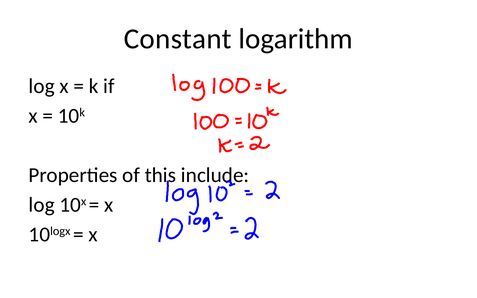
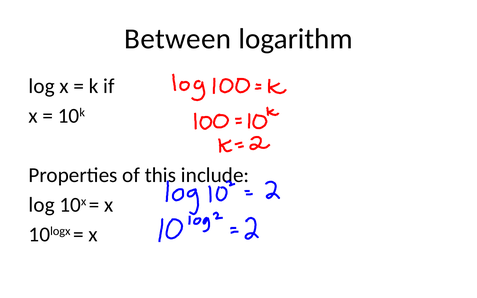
Constant: Constant -> Between
